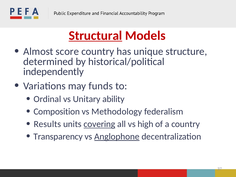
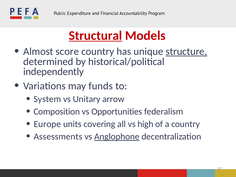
structure underline: none -> present
Ordinal: Ordinal -> System
ability: ability -> arrow
Methodology: Methodology -> Opportunities
Results: Results -> Europe
covering underline: present -> none
Transparency: Transparency -> Assessments
